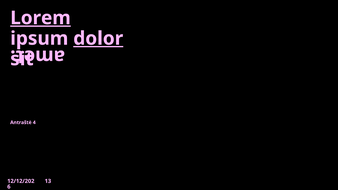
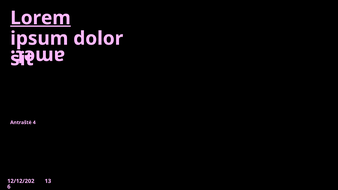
dolor underline: present -> none
